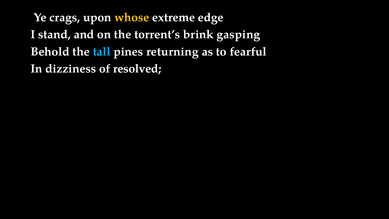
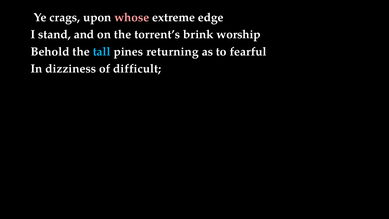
whose colour: yellow -> pink
gasping: gasping -> worship
resolved: resolved -> difficult
